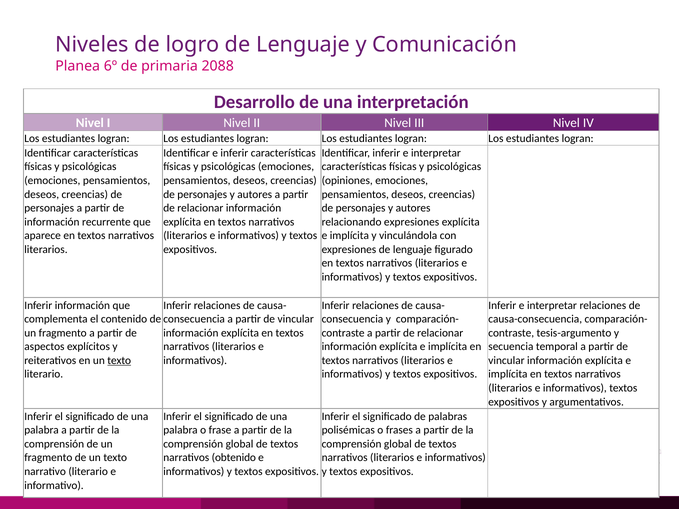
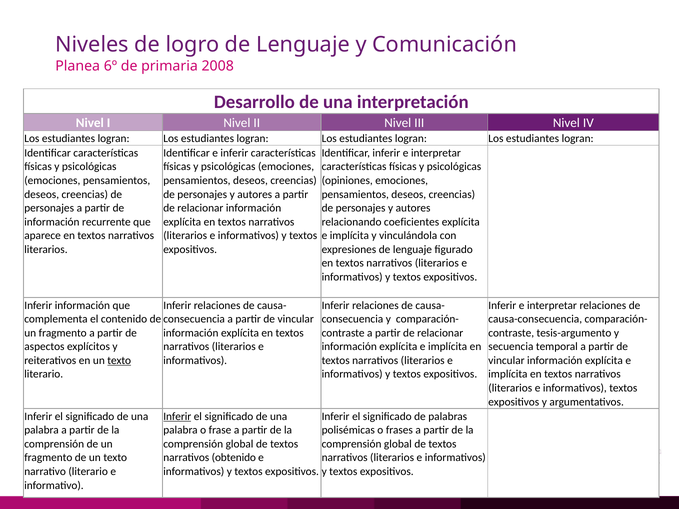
2088: 2088 -> 2008
relacionando expresiones: expresiones -> coeficientes
Inferir at (177, 417) underline: none -> present
